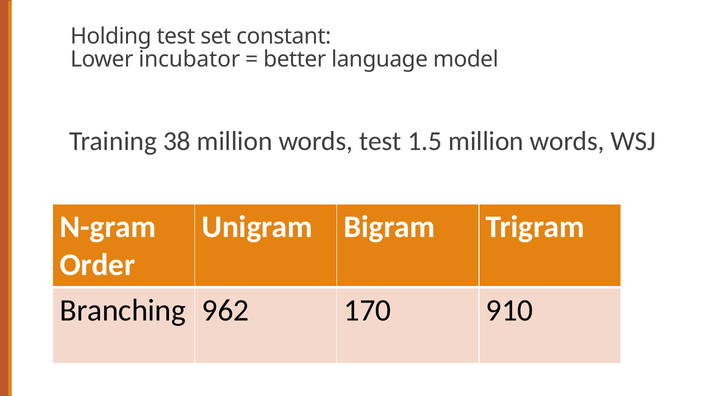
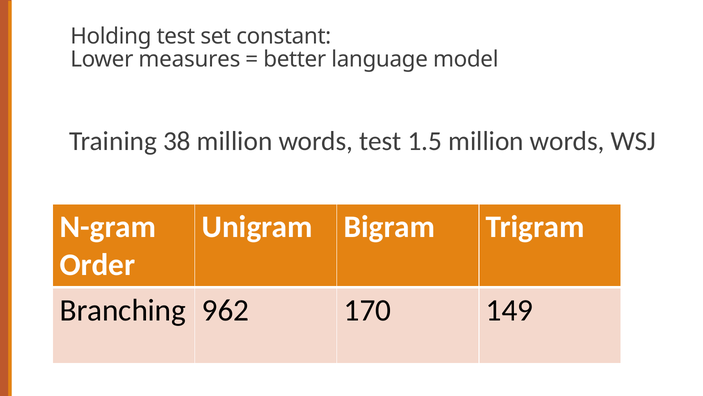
incubator: incubator -> measures
910: 910 -> 149
